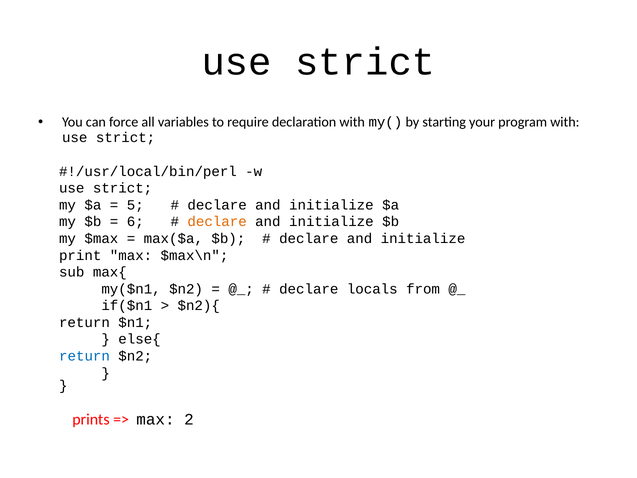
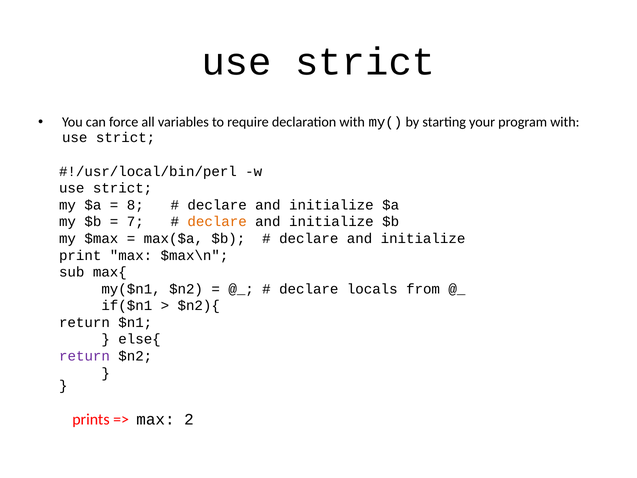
5: 5 -> 8
6: 6 -> 7
return at (85, 356) colour: blue -> purple
